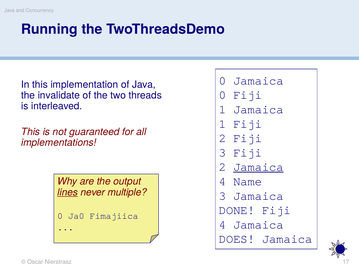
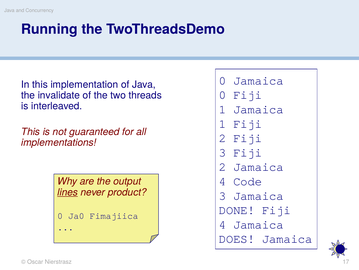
Jamaica at (258, 167) underline: present -> none
Name: Name -> Code
multiple: multiple -> product
